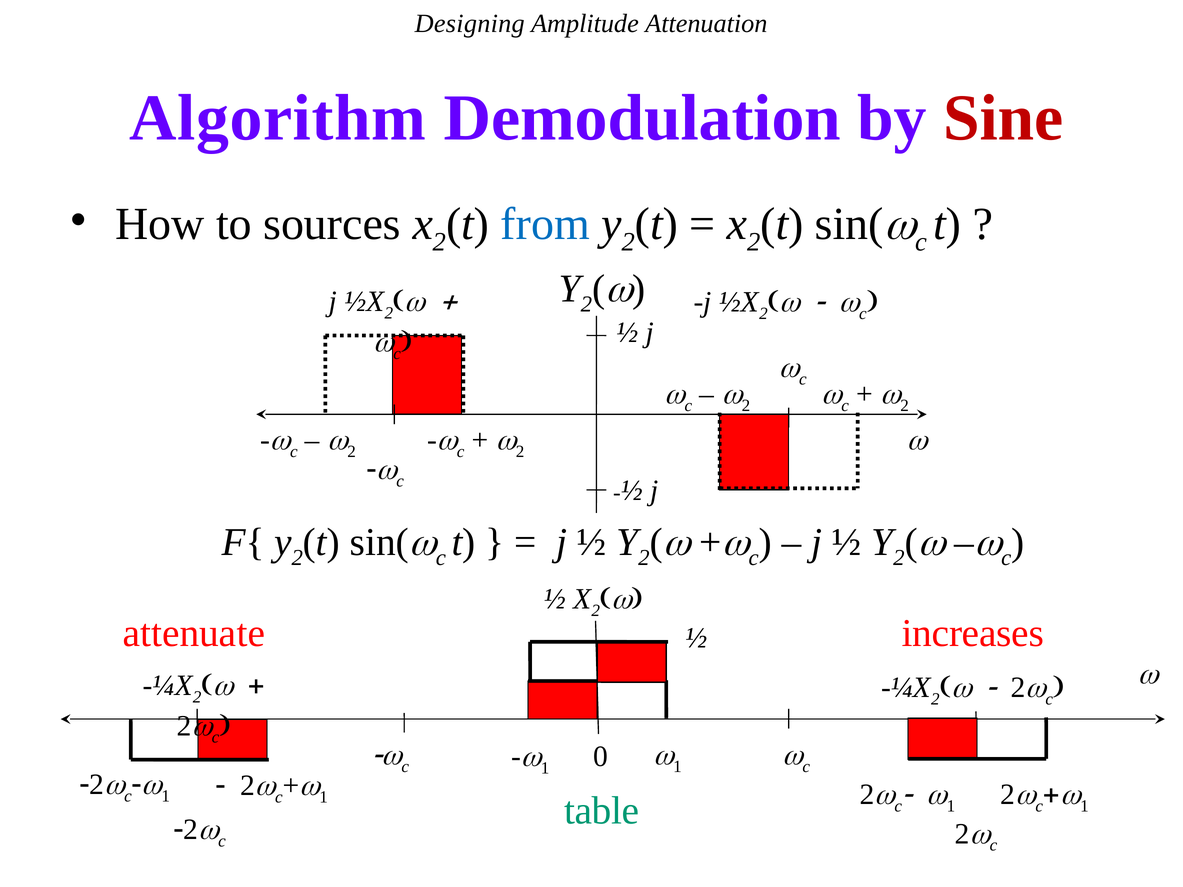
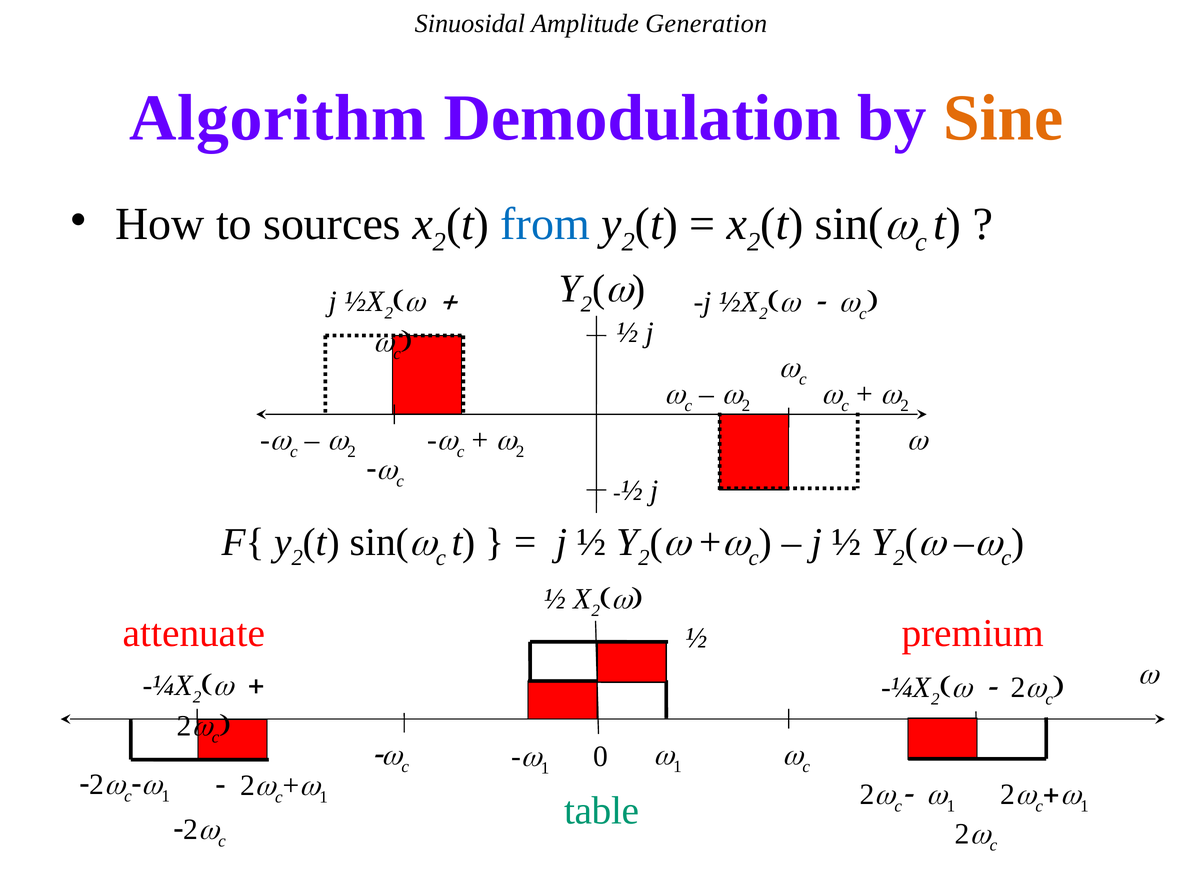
Designing: Designing -> Sinuosidal
Attenuation: Attenuation -> Generation
Sine colour: red -> orange
increases: increases -> premium
